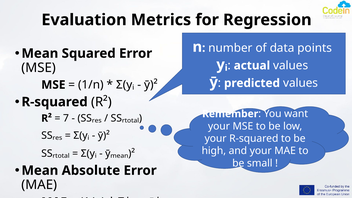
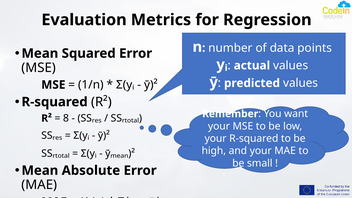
7: 7 -> 8
